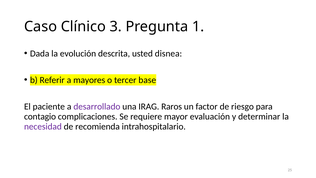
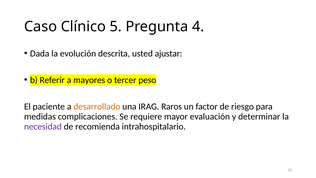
3: 3 -> 5
1: 1 -> 4
disnea: disnea -> ajustar
base: base -> peso
desarrollado colour: purple -> orange
contagio: contagio -> medidas
